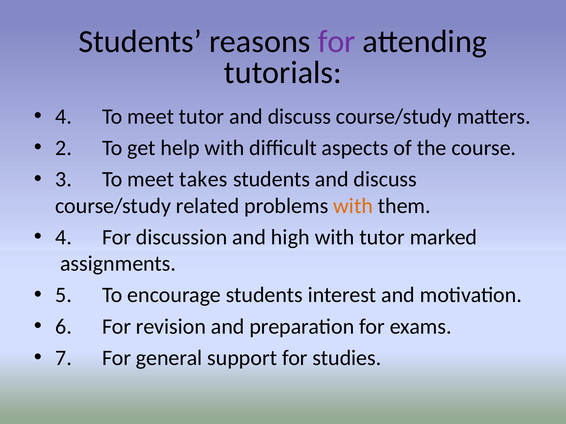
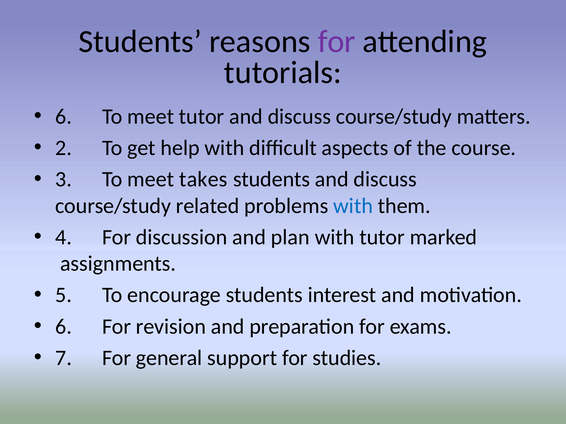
4 at (64, 117): 4 -> 6
with at (353, 206) colour: orange -> blue
high: high -> plan
